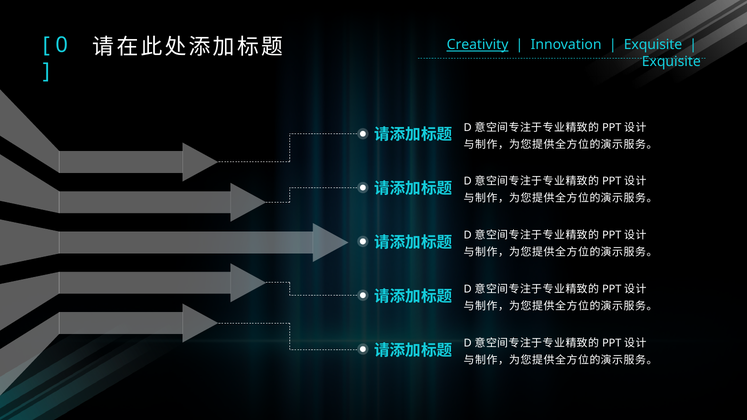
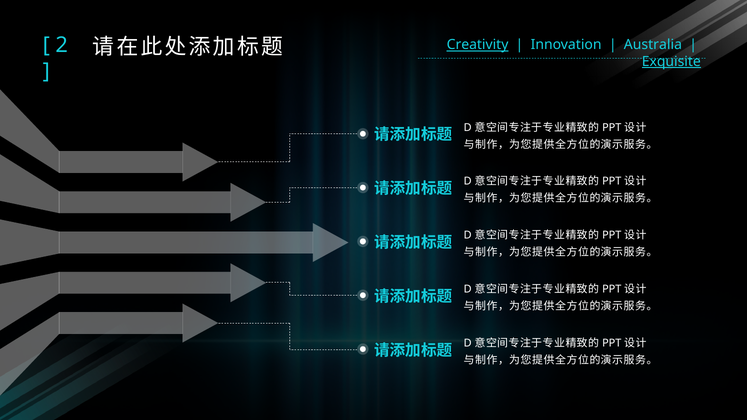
Exquisite at (653, 45): Exquisite -> Australia
0: 0 -> 2
Exquisite at (671, 62) underline: none -> present
